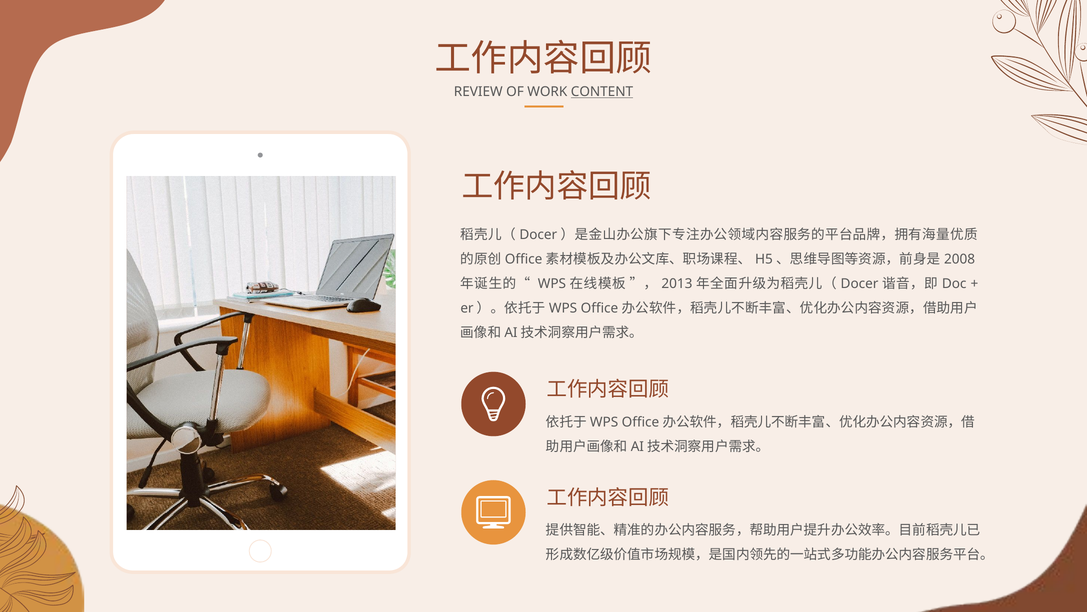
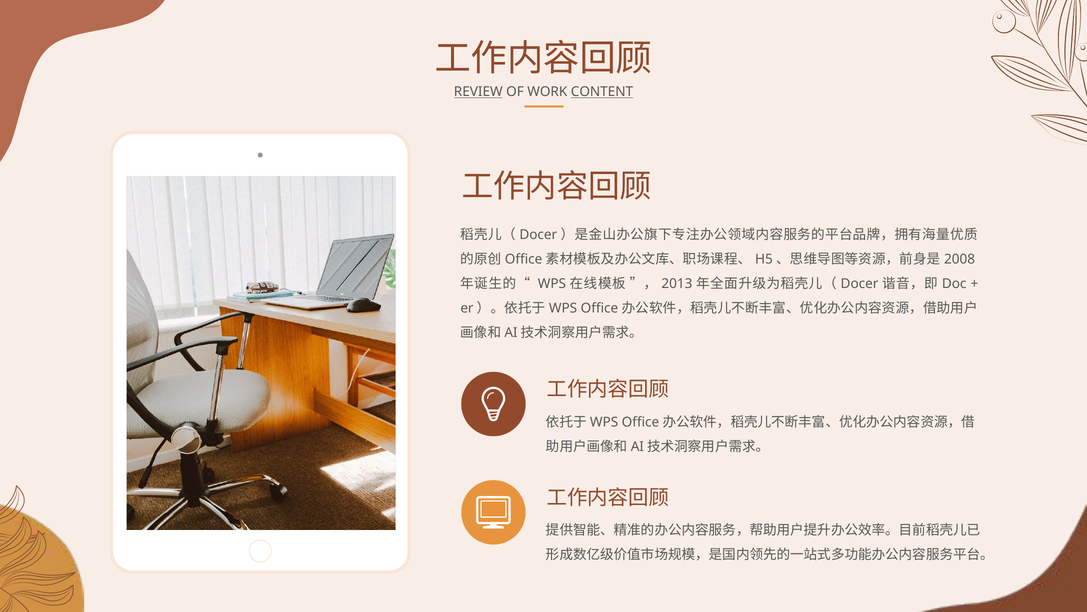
REVIEW underline: none -> present
